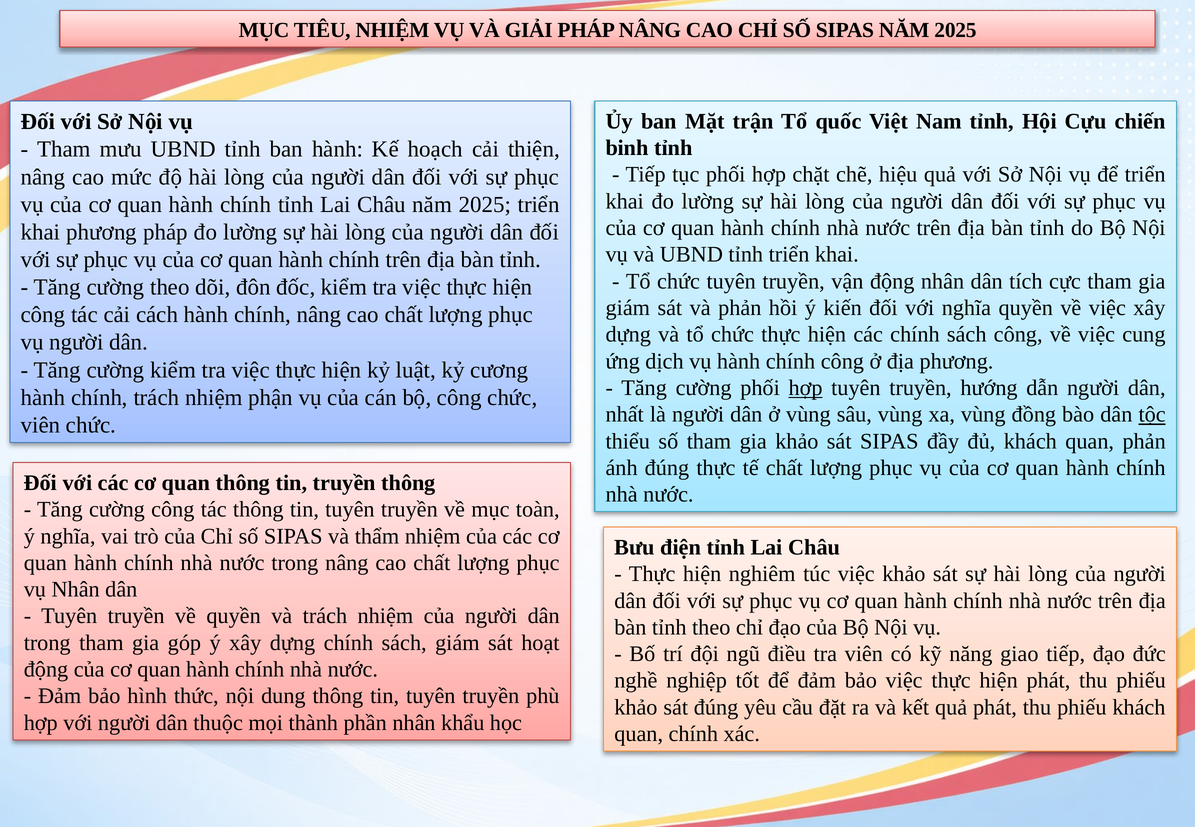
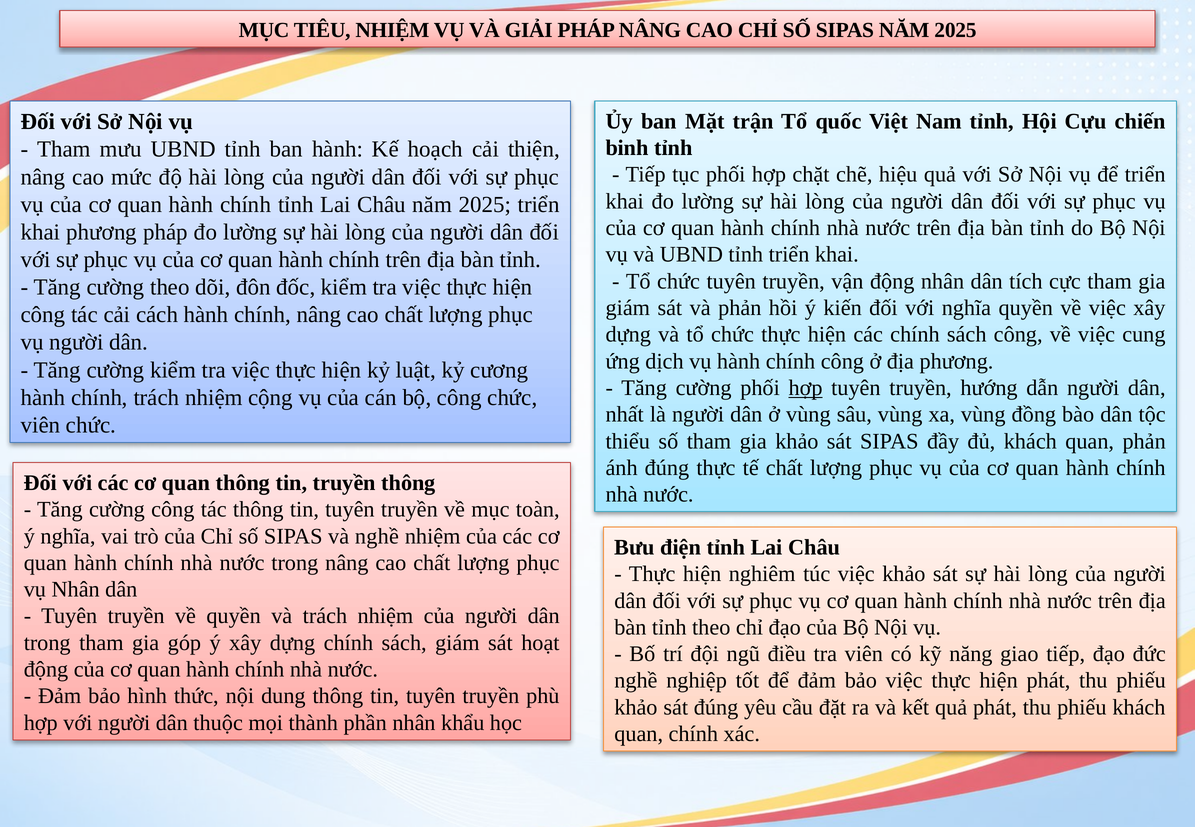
phận: phận -> cộng
tộc underline: present -> none
và thẩm: thẩm -> nghề
